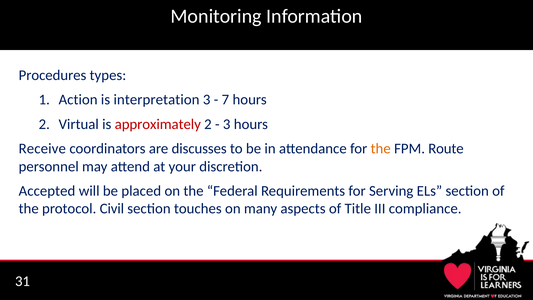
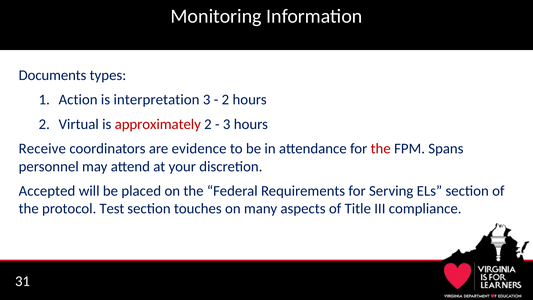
Procedures: Procedures -> Documents
7 at (225, 100): 7 -> 2
discusses: discusses -> evidence
the at (381, 149) colour: orange -> red
Route: Route -> Spans
Civil: Civil -> Test
